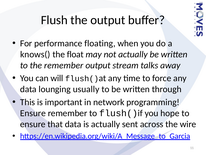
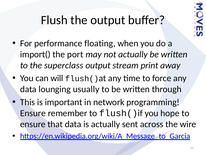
knows(: knows( -> import(
float: float -> port
the remember: remember -> superclass
talks: talks -> print
